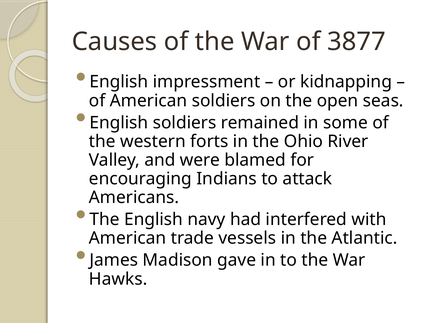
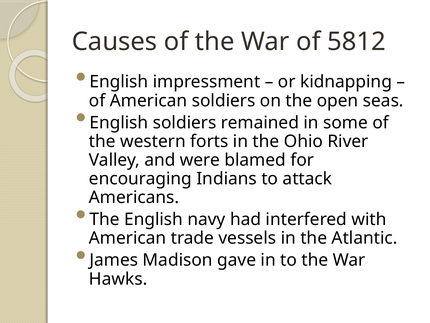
3877: 3877 -> 5812
